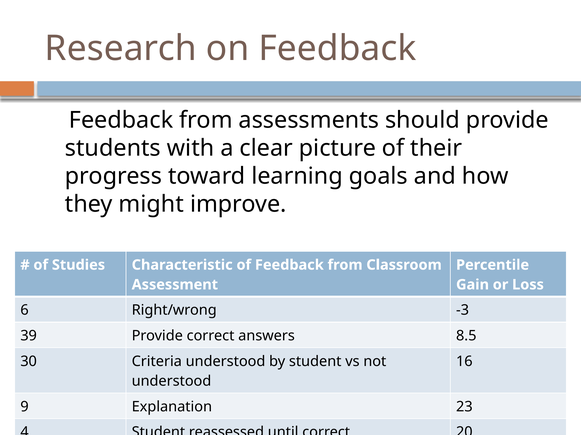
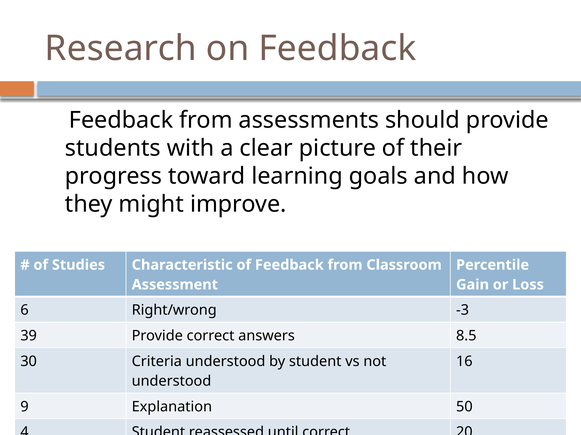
23: 23 -> 50
